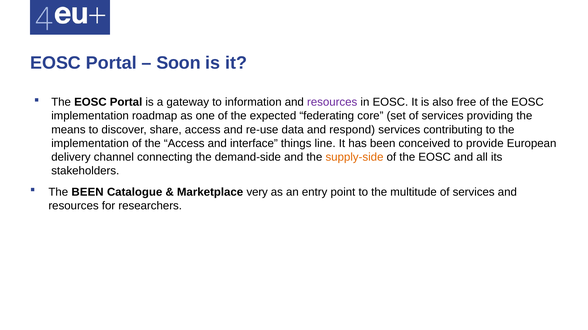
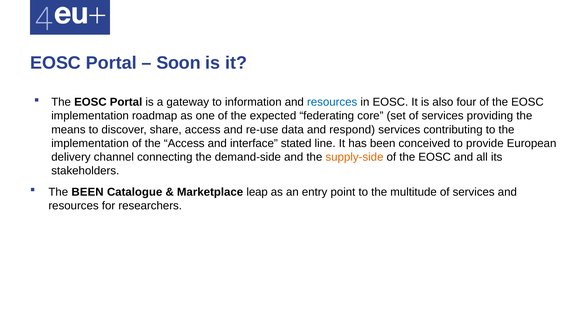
resources at (332, 102) colour: purple -> blue
free: free -> four
things: things -> stated
very: very -> leap
